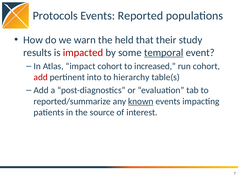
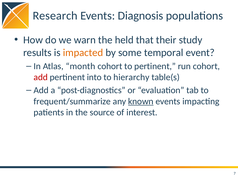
Protocols: Protocols -> Research
Reported: Reported -> Diagnosis
impacted colour: red -> orange
temporal underline: present -> none
impact: impact -> month
to increased: increased -> pertinent
reported/summarize: reported/summarize -> frequent/summarize
